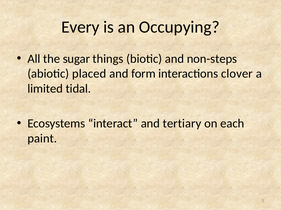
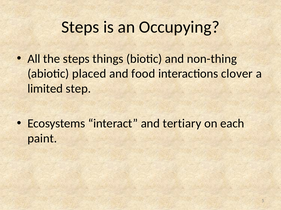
Every at (80, 27): Every -> Steps
the sugar: sugar -> steps
non-steps: non-steps -> non-thing
form: form -> food
tidal: tidal -> step
